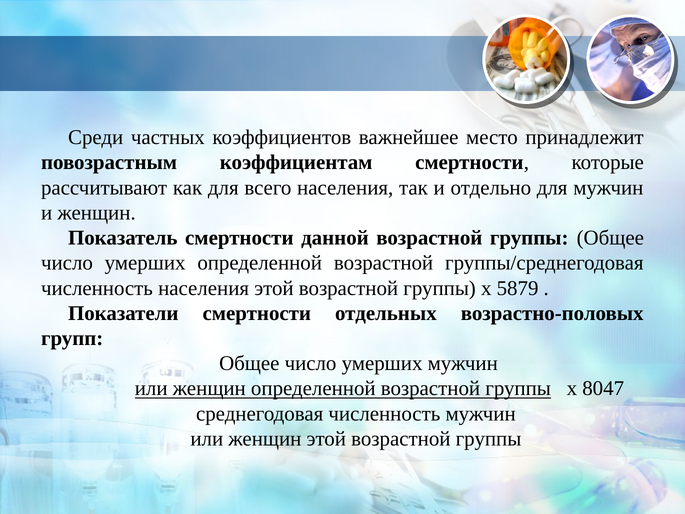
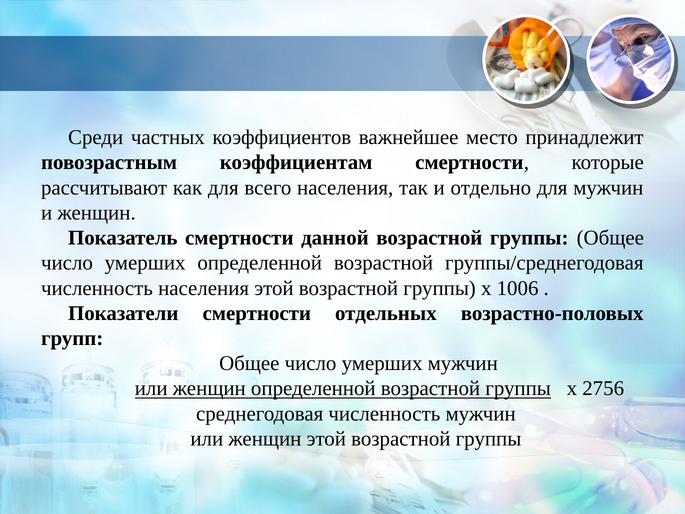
5879: 5879 -> 1006
8047: 8047 -> 2756
